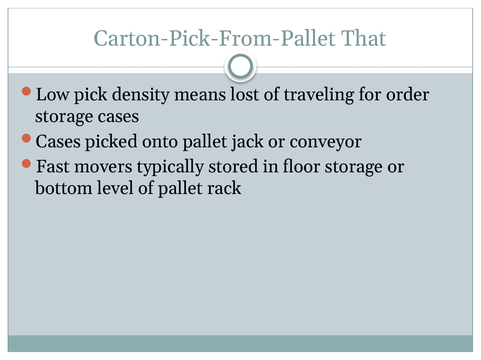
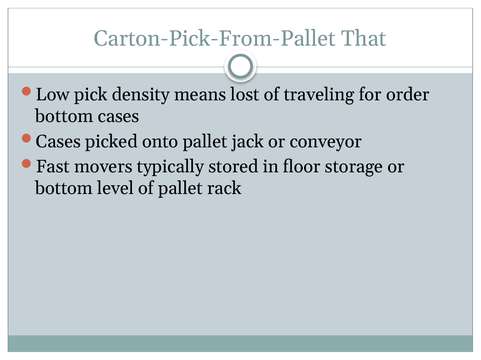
storage at (64, 116): storage -> bottom
